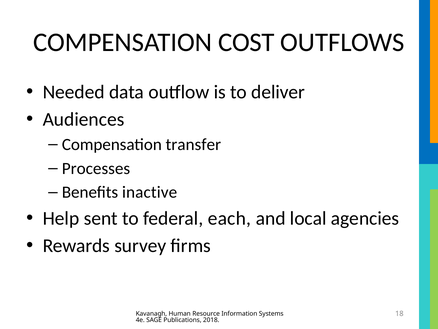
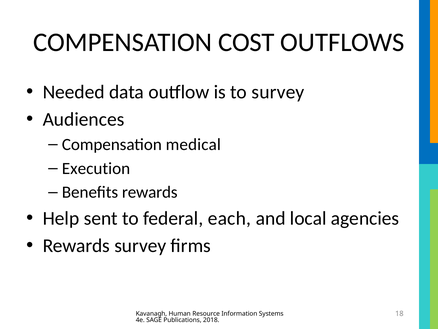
to deliver: deliver -> survey
transfer: transfer -> medical
Processes: Processes -> Execution
Benefits inactive: inactive -> rewards
